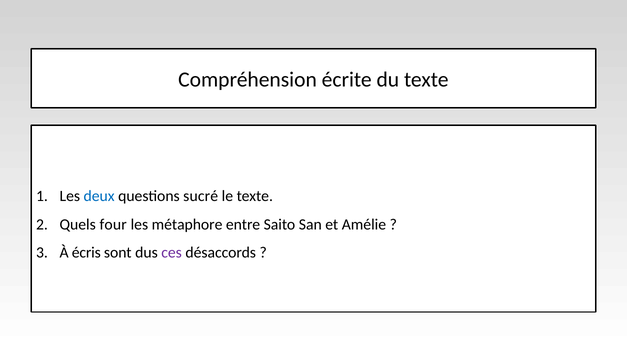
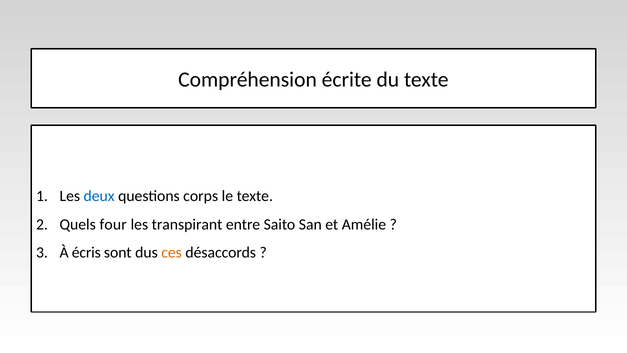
sucré: sucré -> corps
métaphore: métaphore -> transpirant
ces colour: purple -> orange
